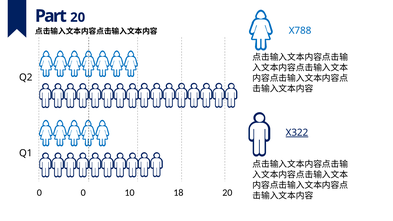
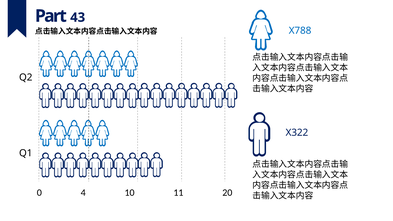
Part 20: 20 -> 43
X322 underline: present -> none
0 0: 0 -> 4
18: 18 -> 11
